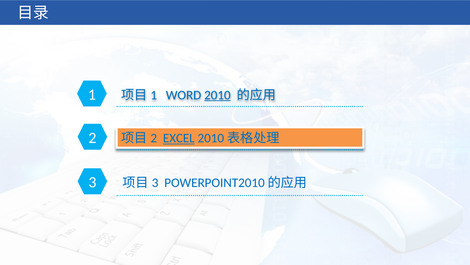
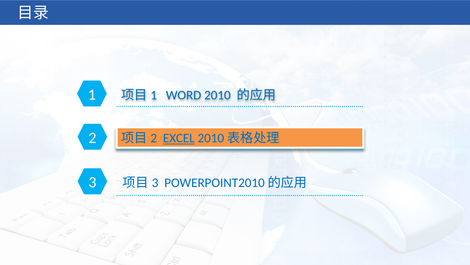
2010 underline: present -> none
